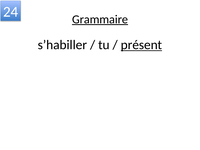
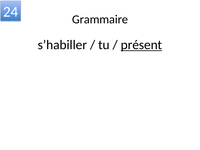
Grammaire underline: present -> none
